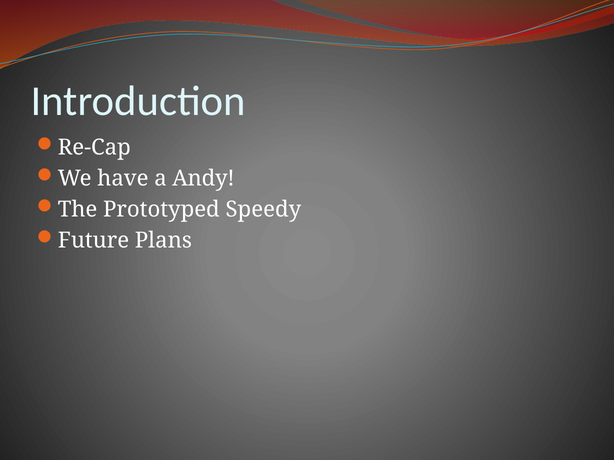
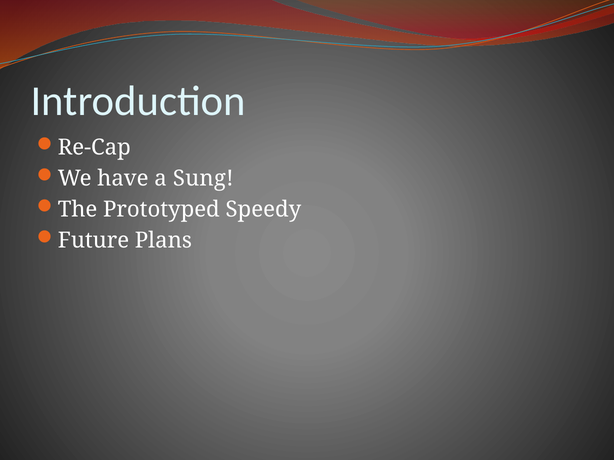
Andy: Andy -> Sung
